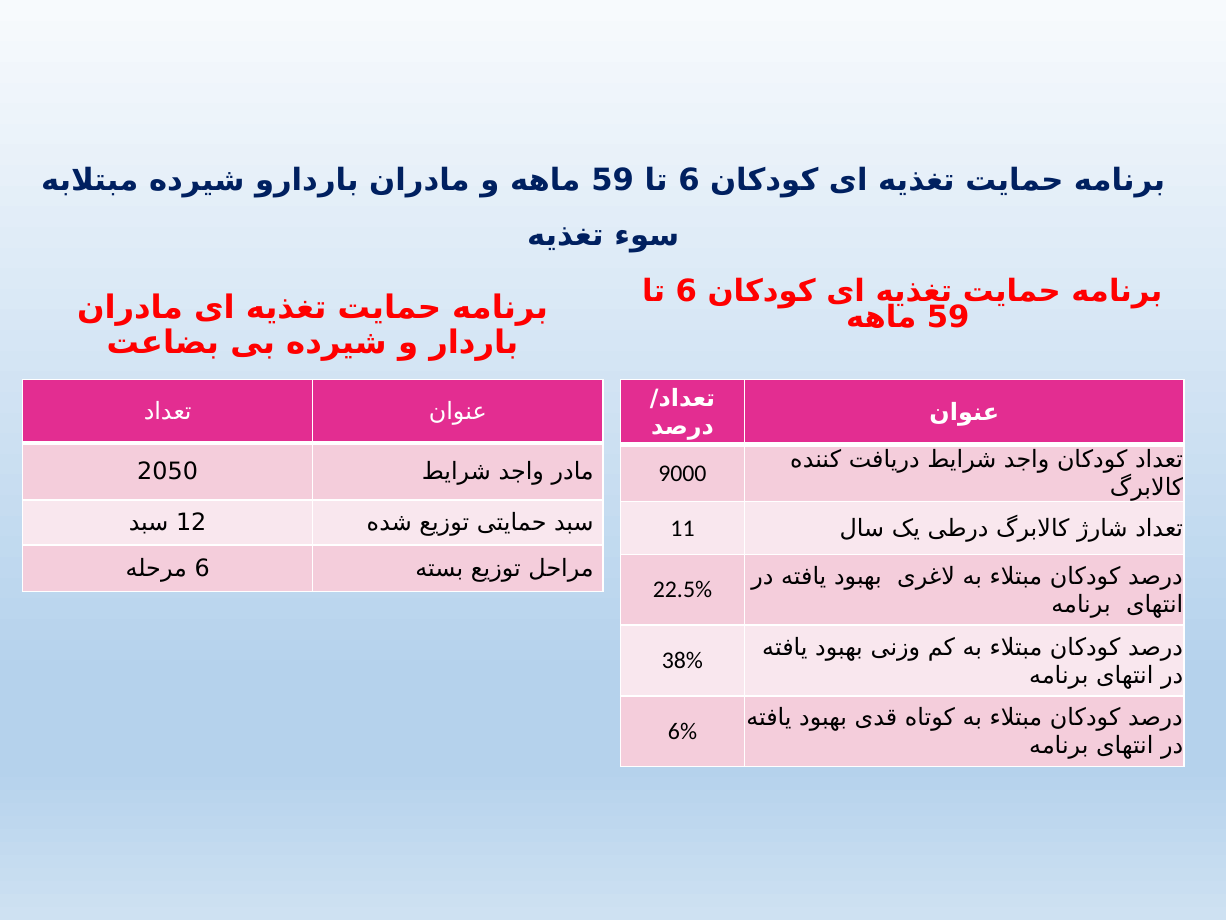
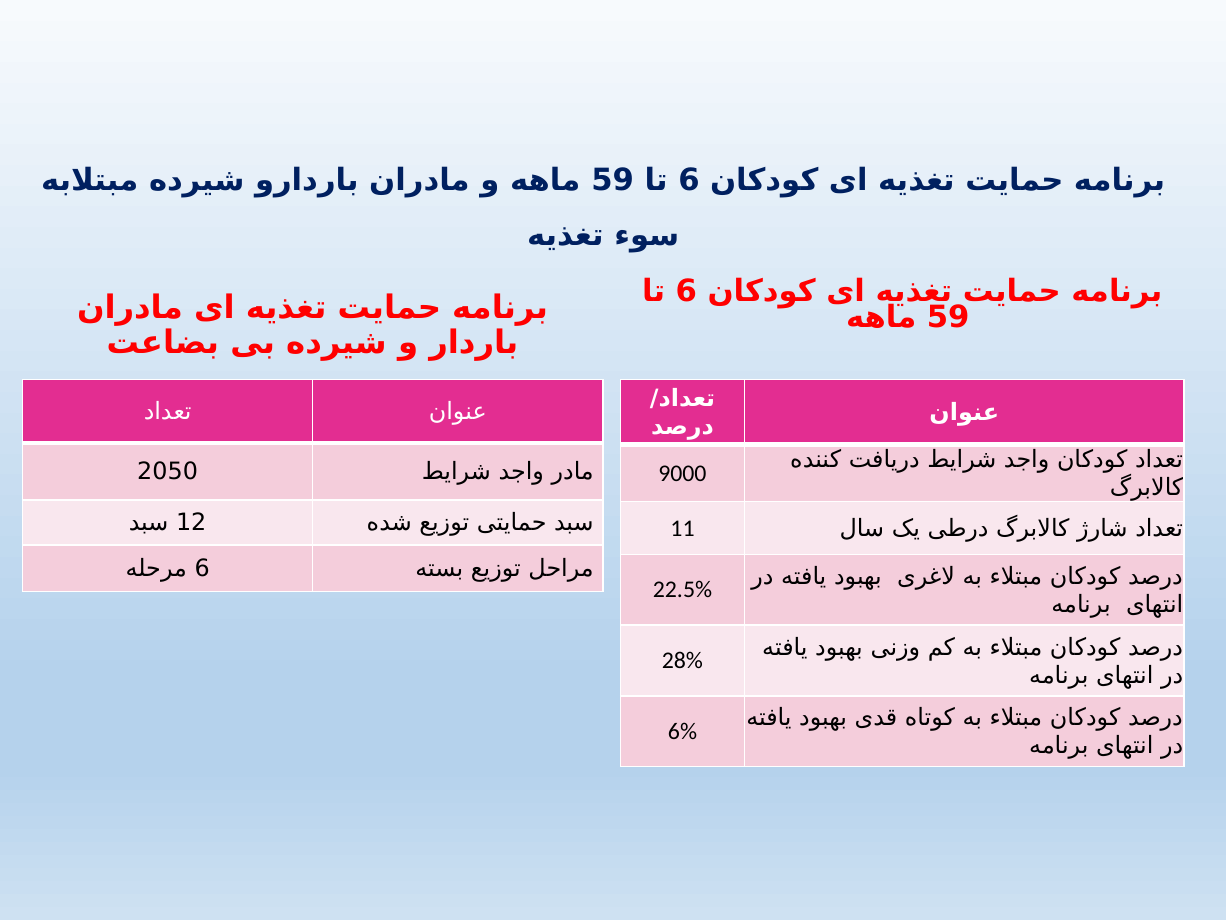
38%: 38% -> 28%
